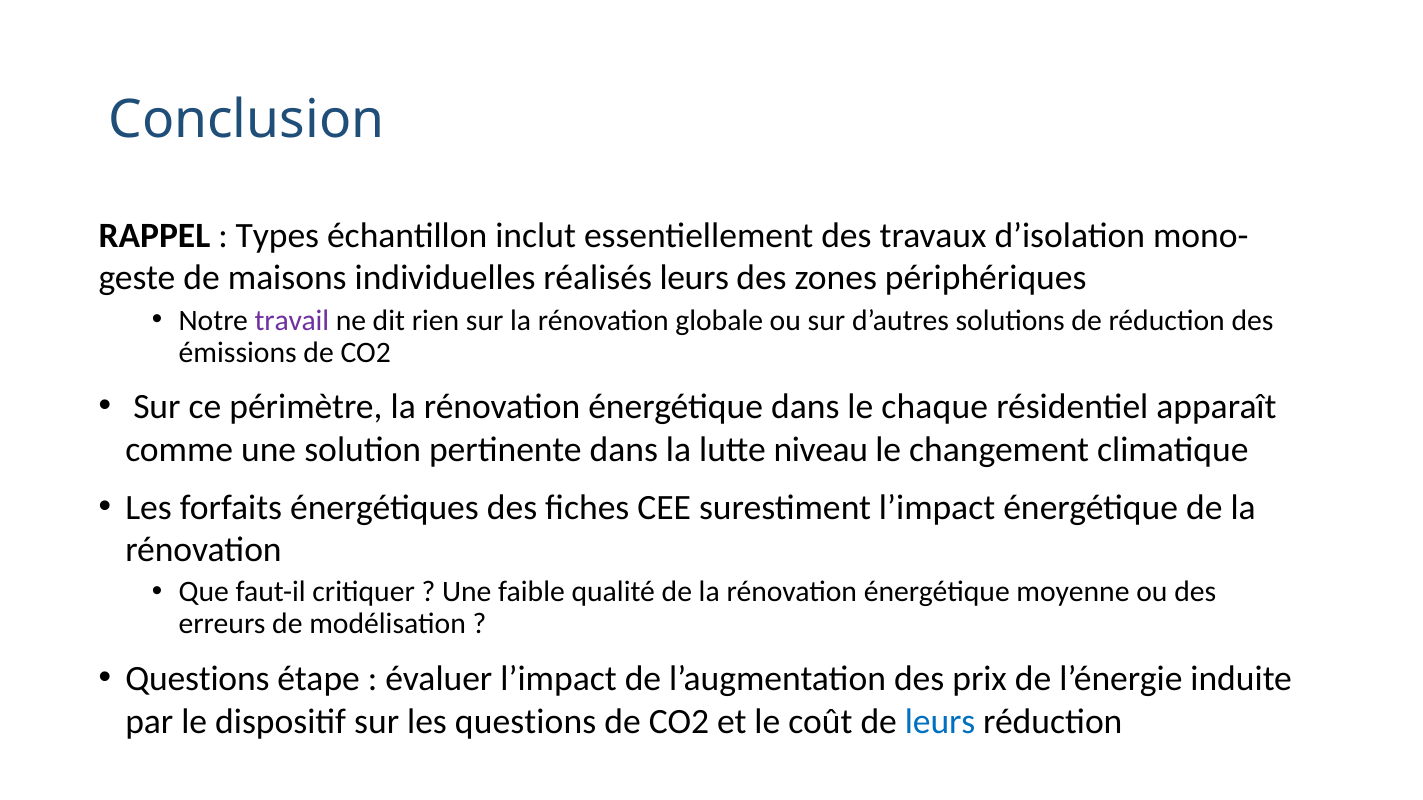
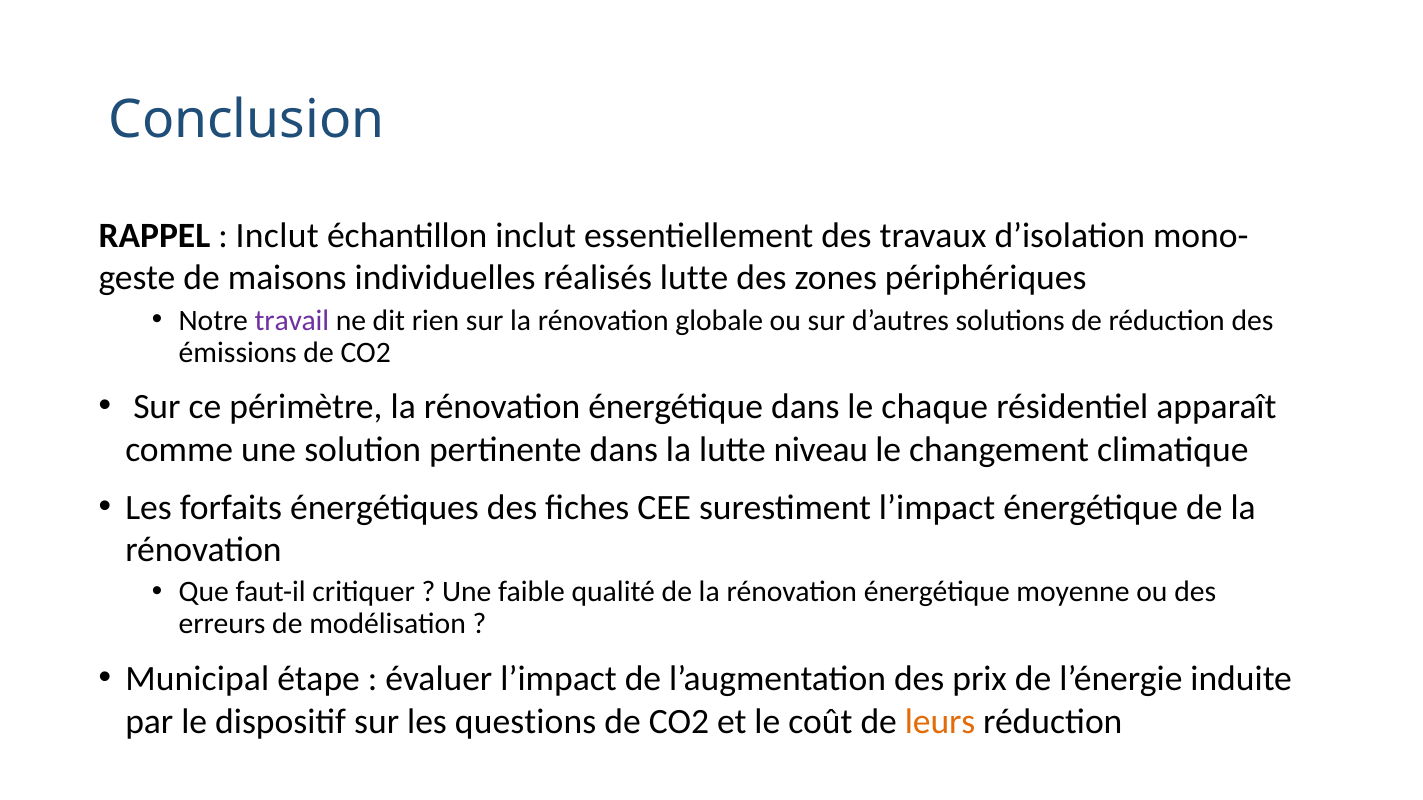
Types at (277, 236): Types -> Inclut
réalisés leurs: leurs -> lutte
Questions at (197, 679): Questions -> Municipal
leurs at (940, 722) colour: blue -> orange
